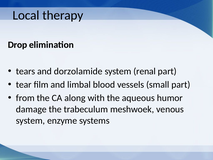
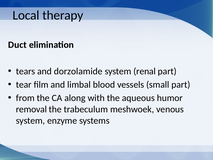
Drop: Drop -> Duct
damage: damage -> removal
